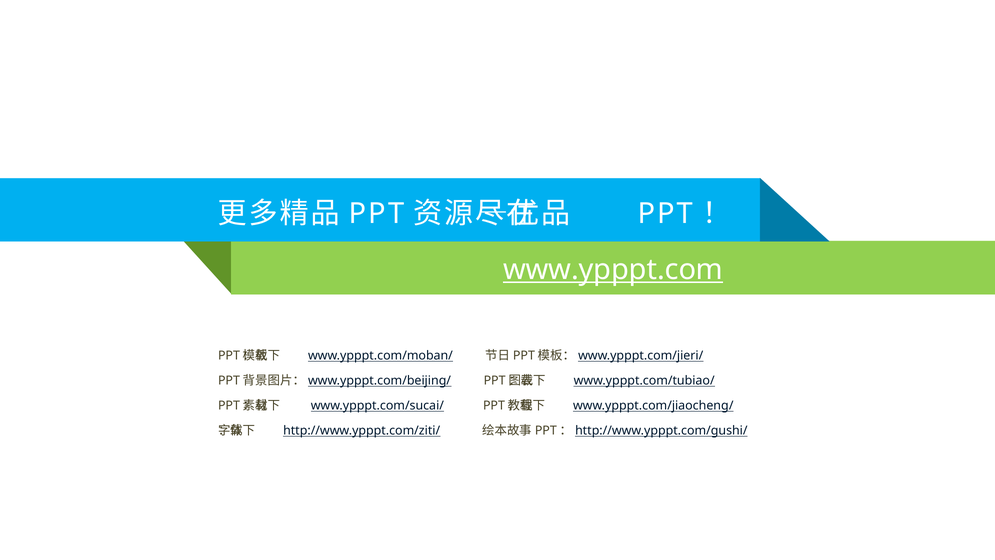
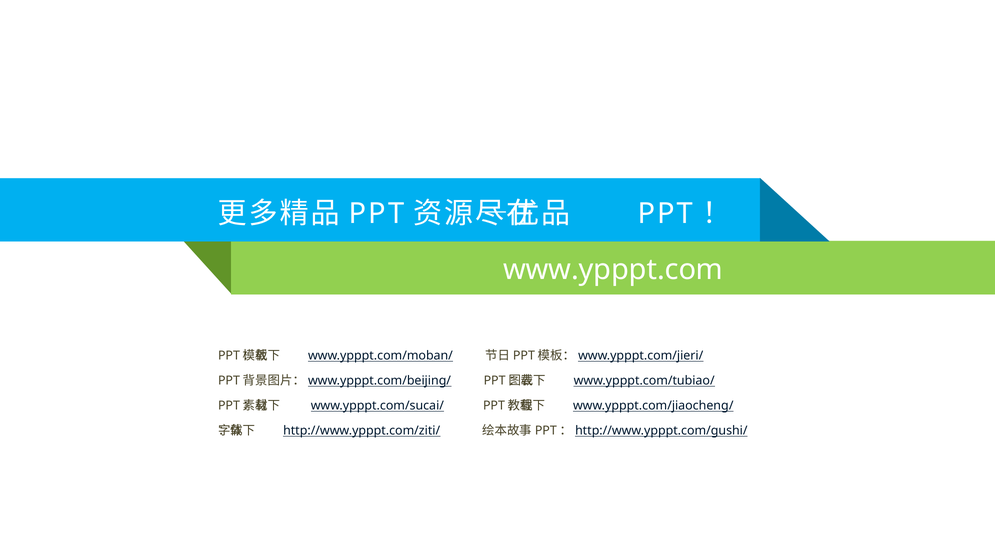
www.ypppt.com underline: present -> none
